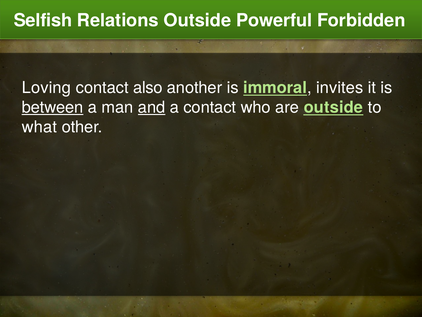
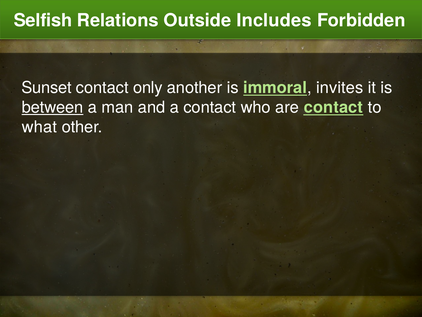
Powerful: Powerful -> Includes
Loving: Loving -> Sunset
also: also -> only
and underline: present -> none
are outside: outside -> contact
